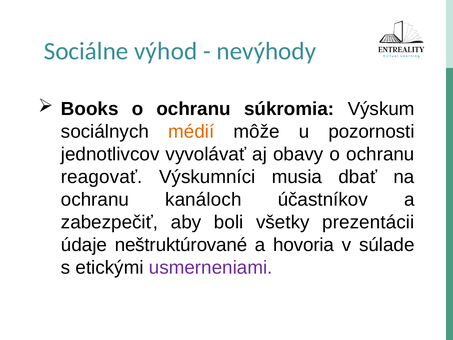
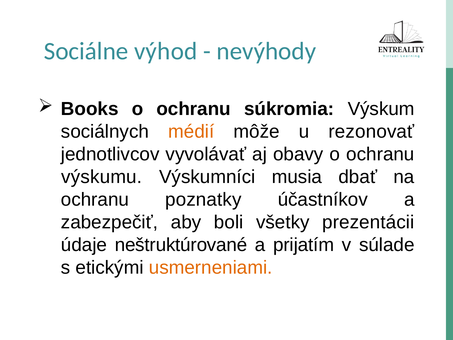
pozornosti: pozornosti -> rezonovať
reagovať: reagovať -> výskumu
kanáloch: kanáloch -> poznatky
hovoria: hovoria -> prijatím
usmerneniami colour: purple -> orange
